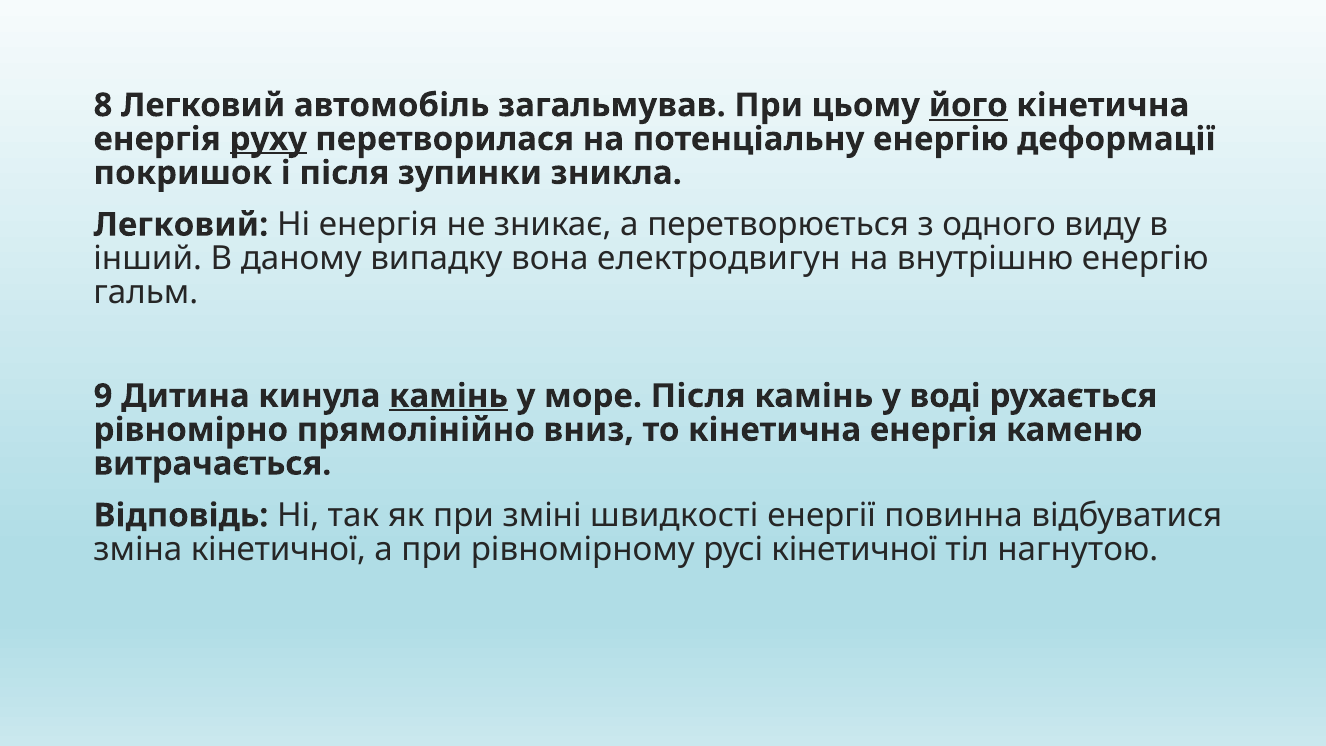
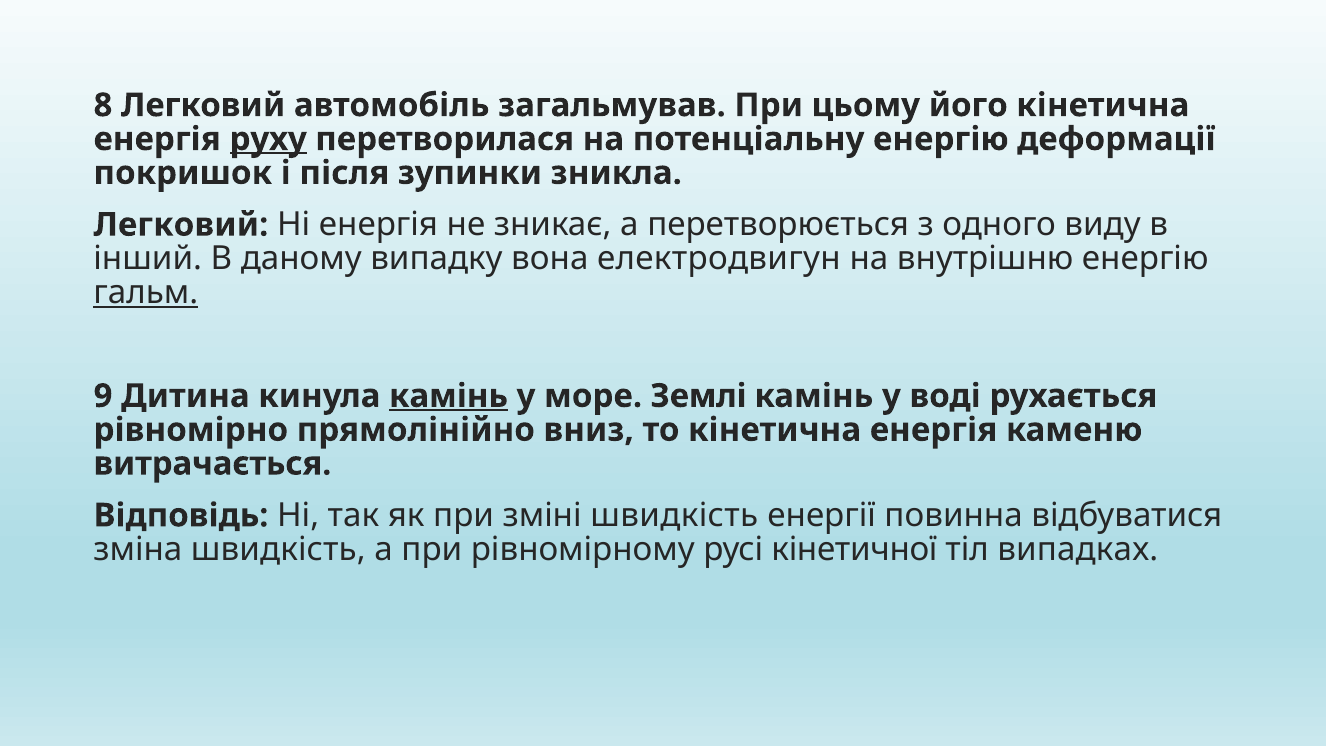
його underline: present -> none
гальм underline: none -> present
море Після: Після -> Землі
зміні швидкості: швидкості -> швидкість
зміна кінетичної: кінетичної -> швидкість
нагнутою: нагнутою -> випадках
